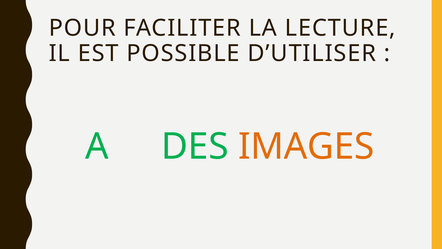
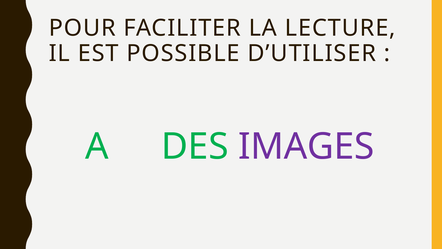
IMAGES colour: orange -> purple
